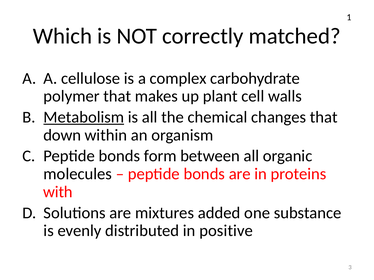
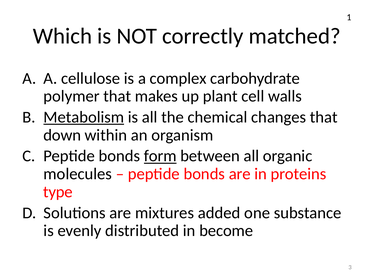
form underline: none -> present
with: with -> type
positive: positive -> become
